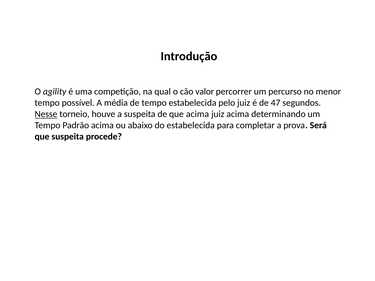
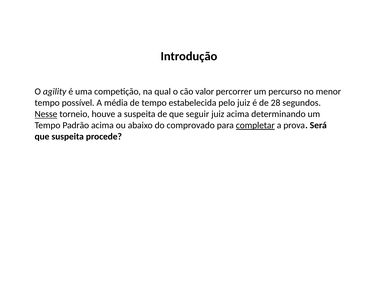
47: 47 -> 28
que acima: acima -> seguir
do estabelecida: estabelecida -> comprovado
completar underline: none -> present
